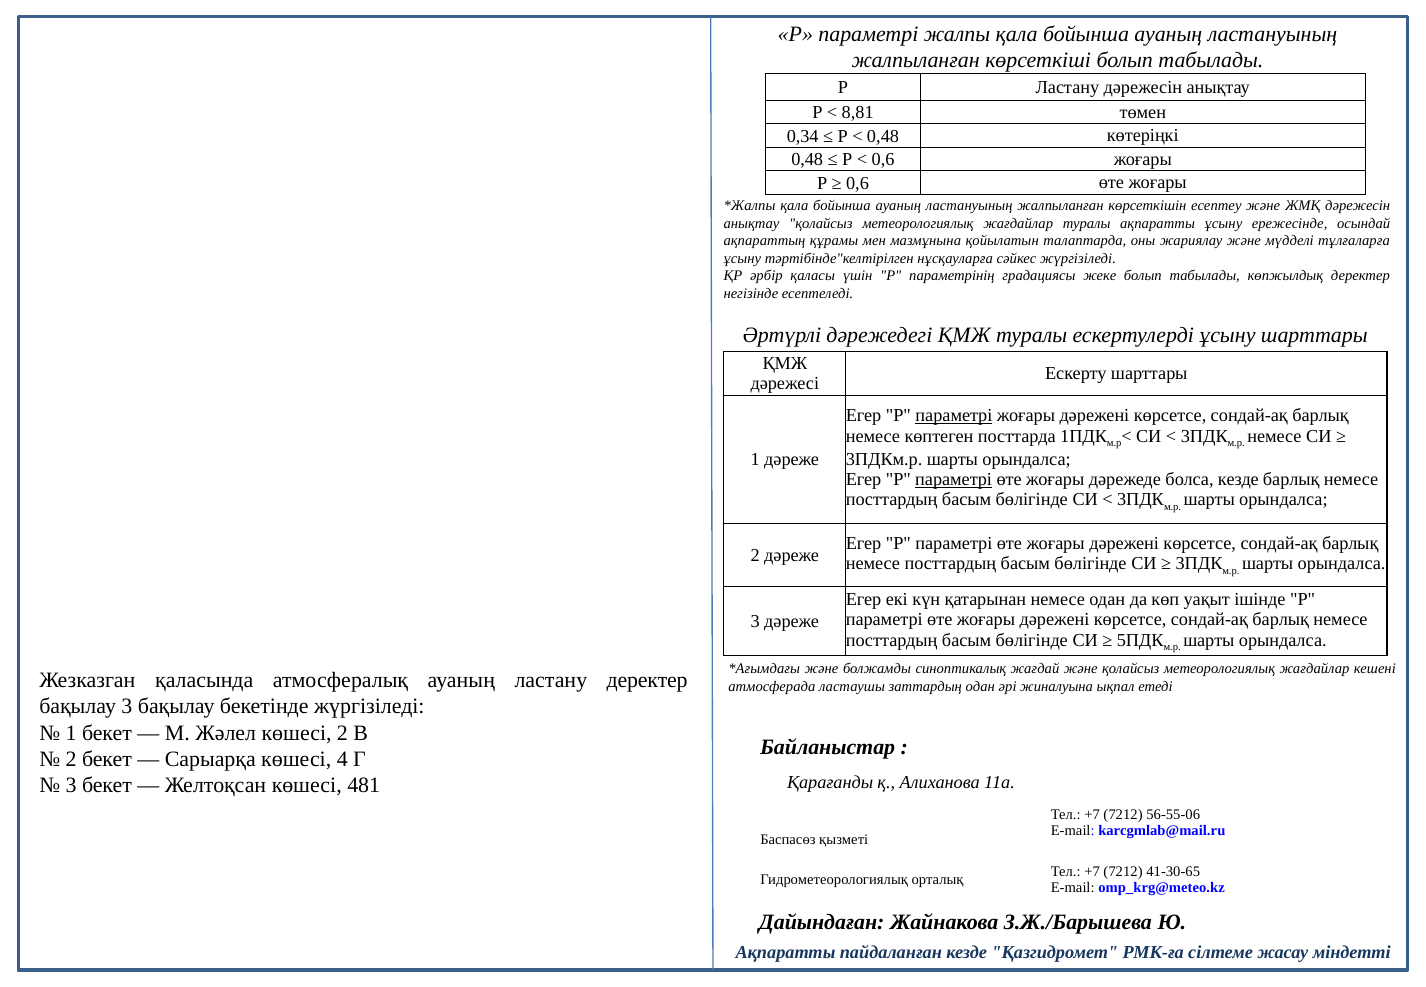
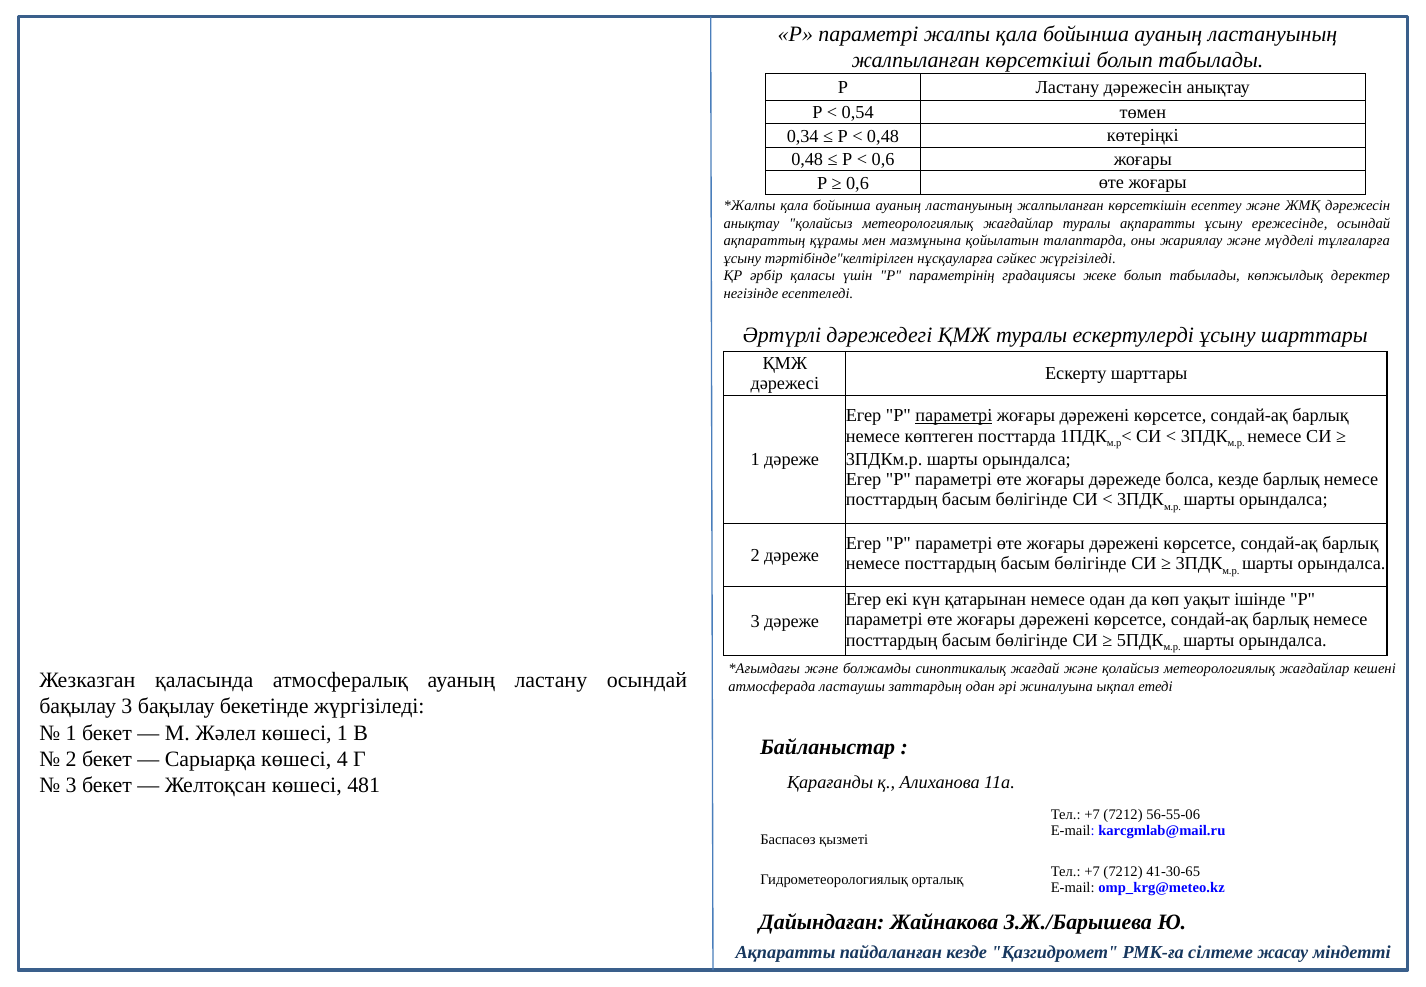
8,81: 8,81 -> 0,54
параметрі at (954, 479) underline: present -> none
ластану деректер: деректер -> осындай
көшесі 2: 2 -> 1
